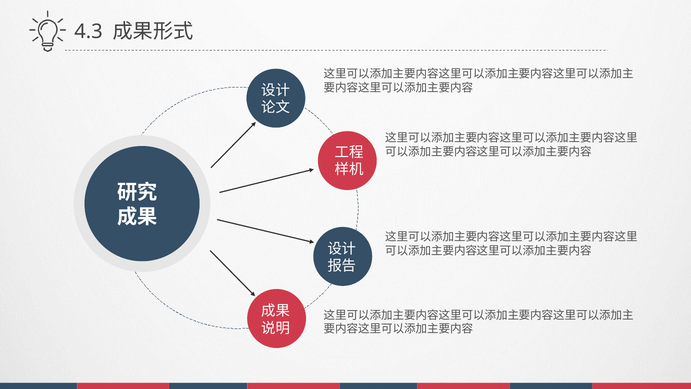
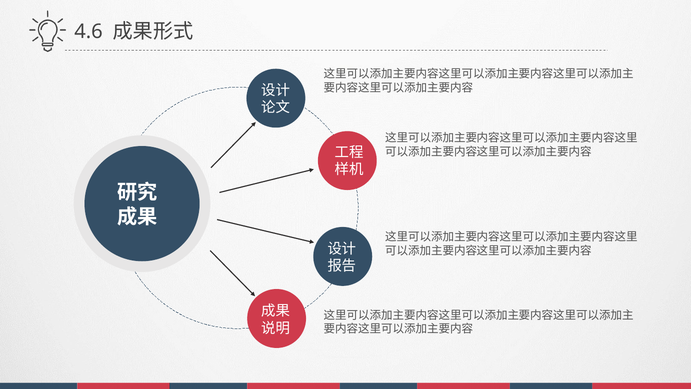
4.3: 4.3 -> 4.6
